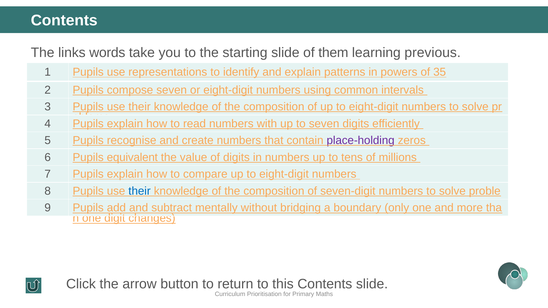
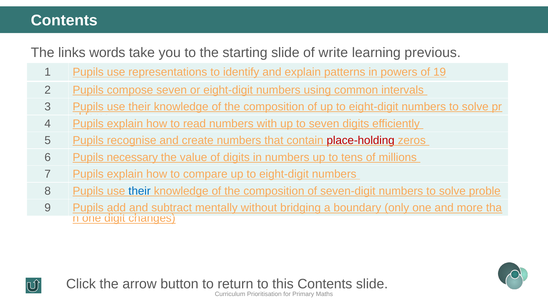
them: them -> write
35: 35 -> 19
place-holding colour: purple -> red
equivalent: equivalent -> necessary
